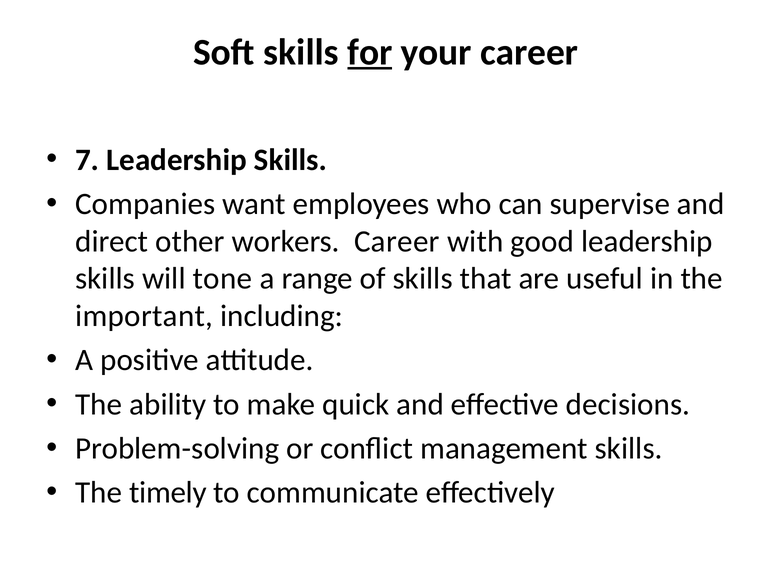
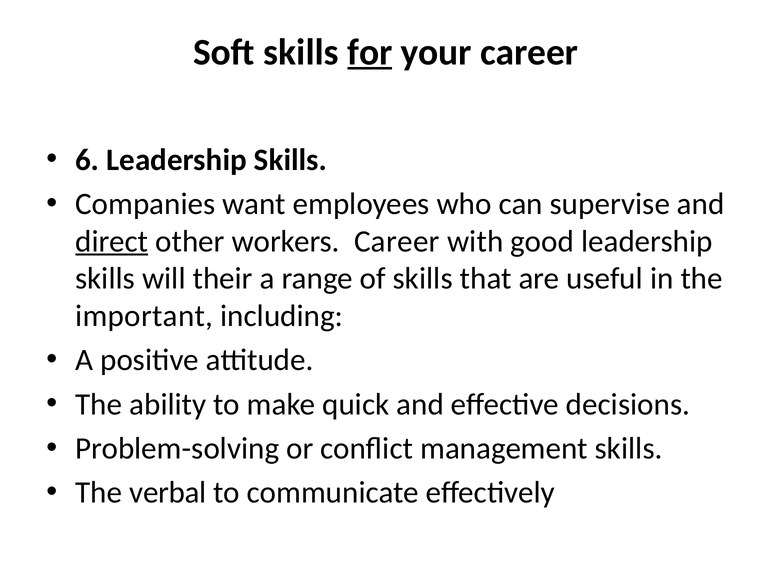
7: 7 -> 6
direct underline: none -> present
tone: tone -> their
timely: timely -> verbal
